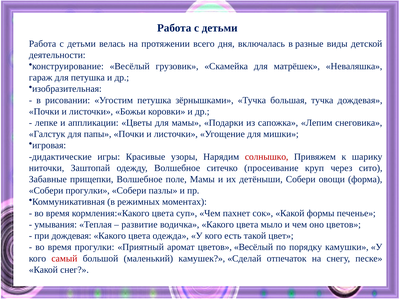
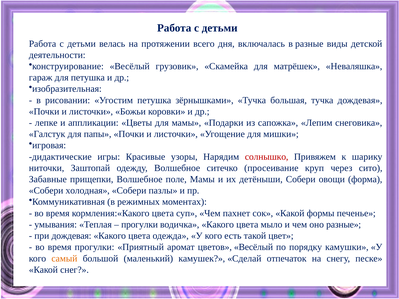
Собери прогулки: прогулки -> холодная
развитие at (139, 225): развитие -> прогулки
оно цветов: цветов -> разные
самый colour: red -> orange
